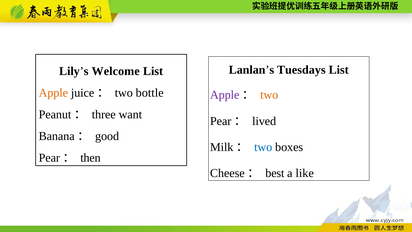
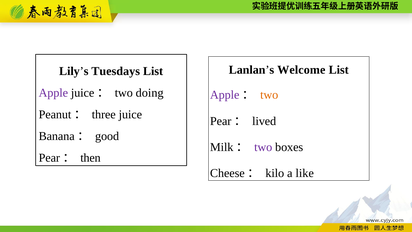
Tuesdays: Tuesdays -> Welcome
Welcome: Welcome -> Tuesdays
Apple at (53, 93) colour: orange -> purple
bottle: bottle -> doing
three want: want -> juice
two at (263, 147) colour: blue -> purple
best: best -> kilo
